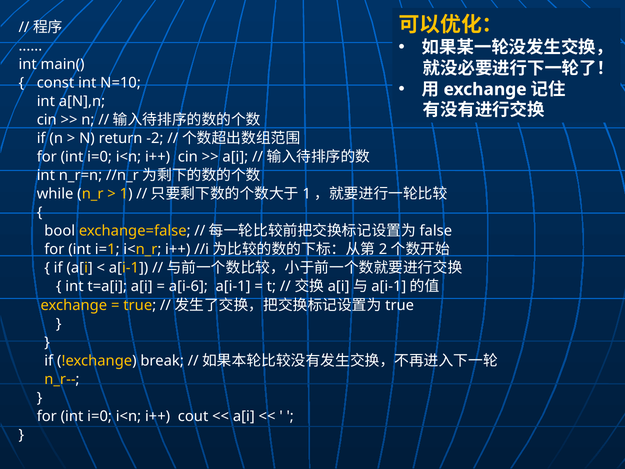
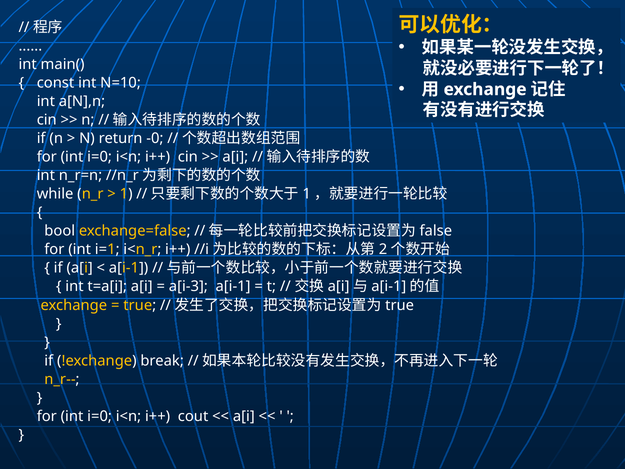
-2: -2 -> -0
a[i-6: a[i-6 -> a[i-3
